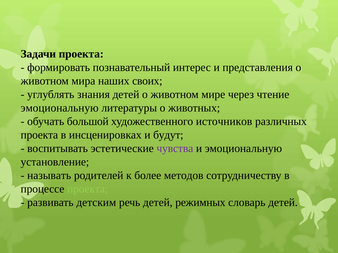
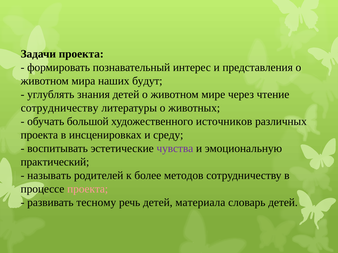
своих: своих -> будут
эмоциональную at (60, 108): эмоциональную -> сотрудничеству
будут: будут -> среду
установление: установление -> практический
проекта at (88, 189) colour: light green -> pink
детским: детским -> тесному
режимных: режимных -> материала
